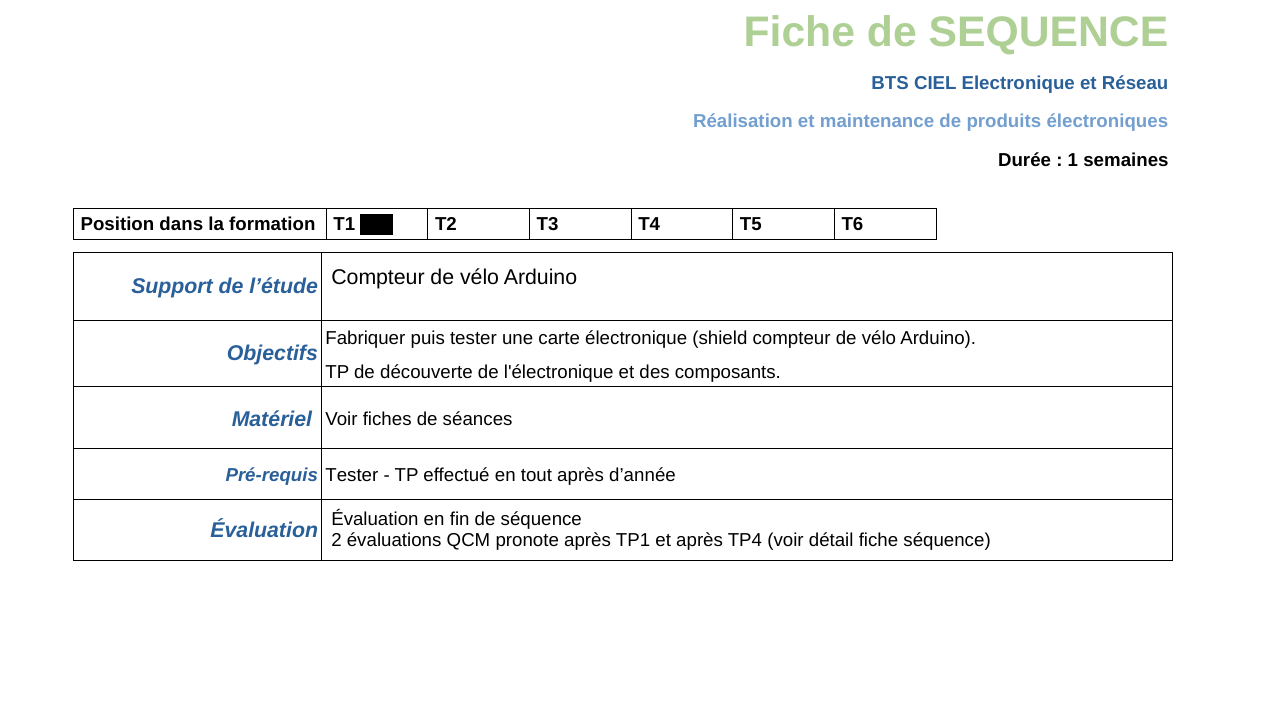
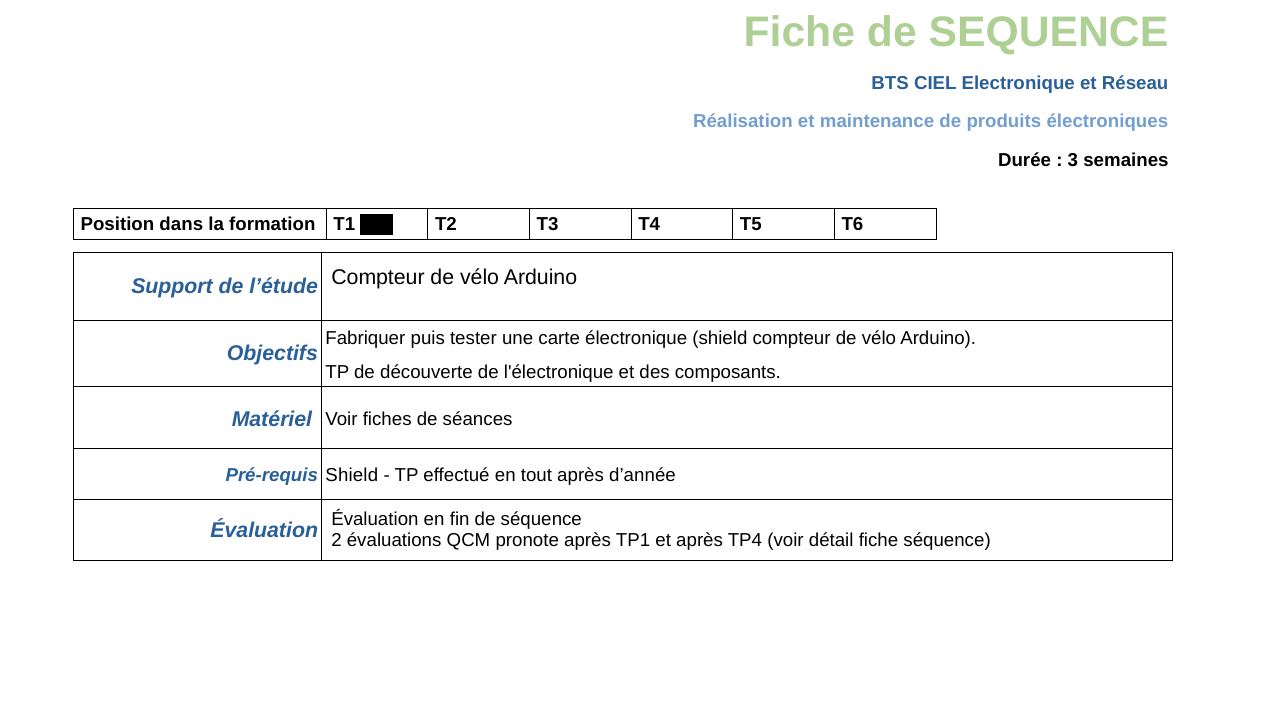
1: 1 -> 3
Pré-requis Tester: Tester -> Shield
